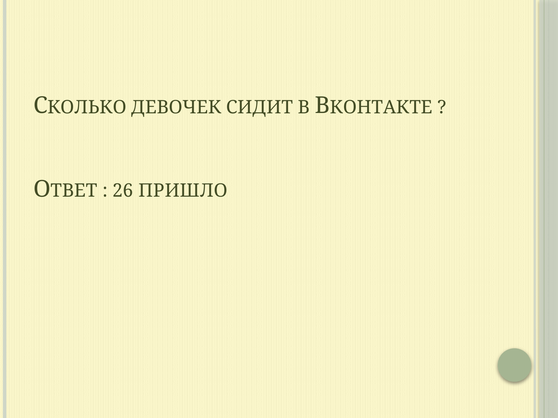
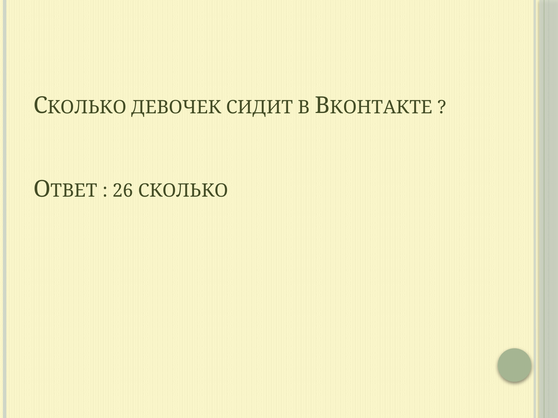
ПРИШЛО: ПРИШЛО -> СКОЛЬКО
